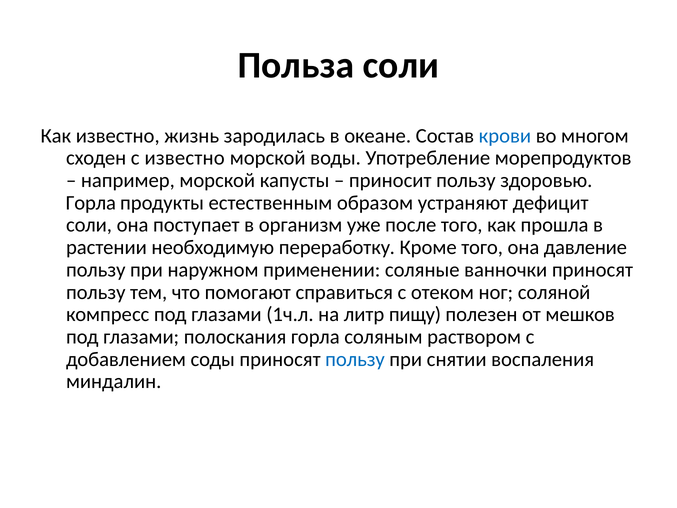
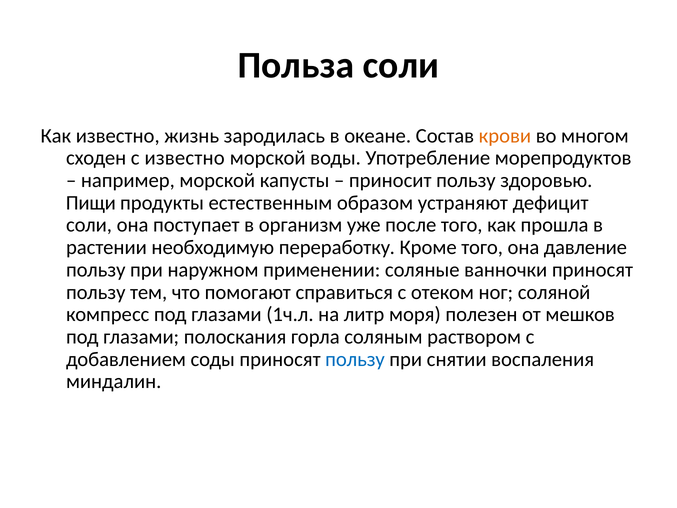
крови colour: blue -> orange
Горла at (91, 203): Горла -> Пищи
пищу: пищу -> моря
